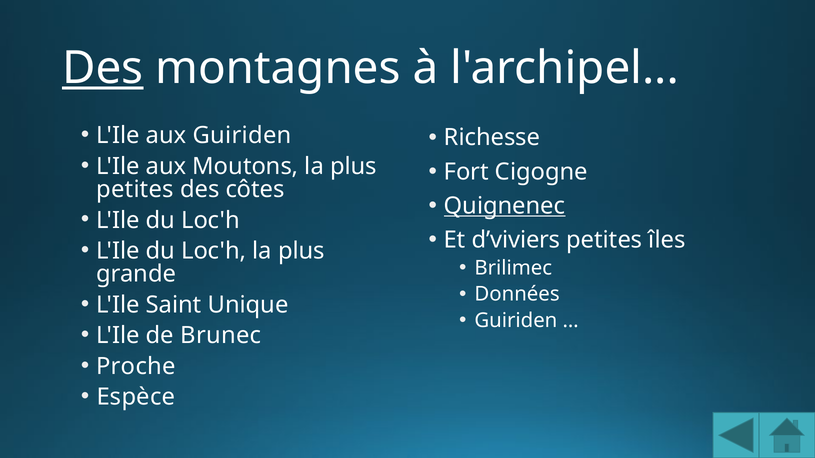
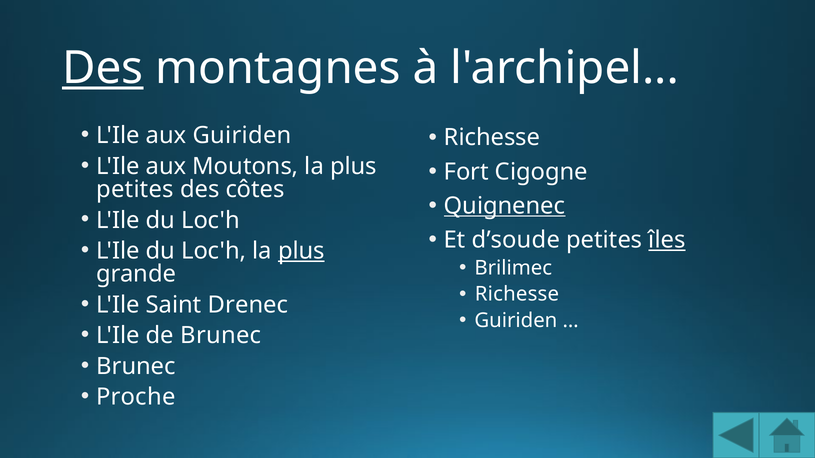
d’viviers: d’viviers -> d’soude
îles underline: none -> present
plus at (301, 251) underline: none -> present
Données at (517, 294): Données -> Richesse
Unique: Unique -> Drenec
Proche at (136, 367): Proche -> Brunec
Espèce: Espèce -> Proche
